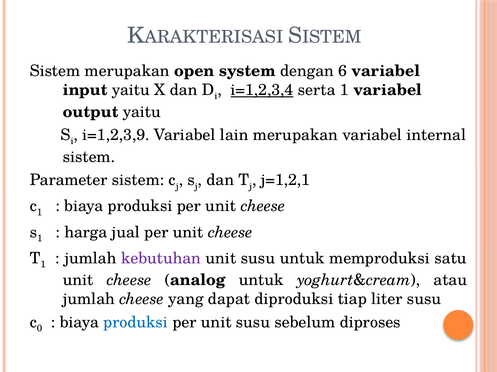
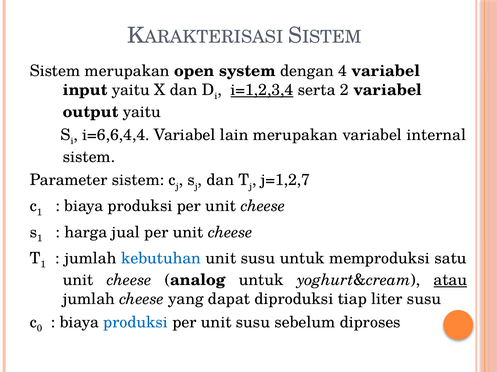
6: 6 -> 4
serta 1: 1 -> 2
i=1,2,3,9: i=1,2,3,9 -> i=6,6,4,4
j=1,2,1: j=1,2,1 -> j=1,2,7
kebutuhan colour: purple -> blue
atau underline: none -> present
